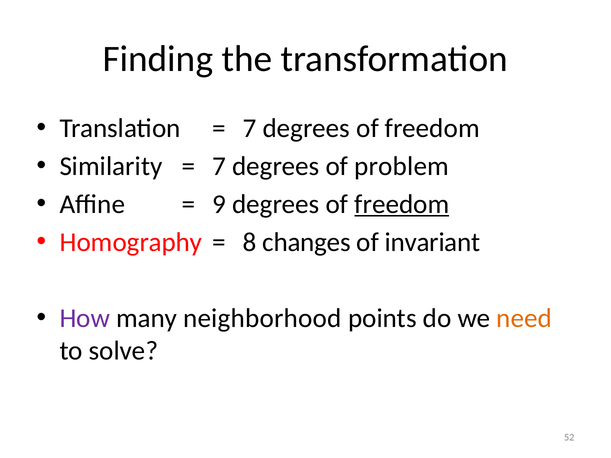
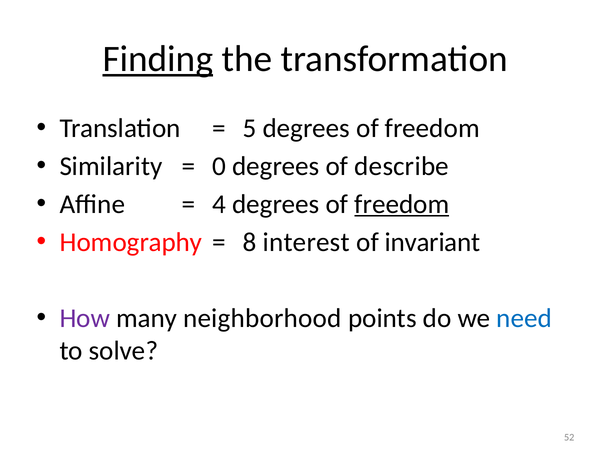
Finding underline: none -> present
7 at (250, 128): 7 -> 5
7 at (219, 166): 7 -> 0
problem: problem -> describe
9: 9 -> 4
changes: changes -> interest
need colour: orange -> blue
